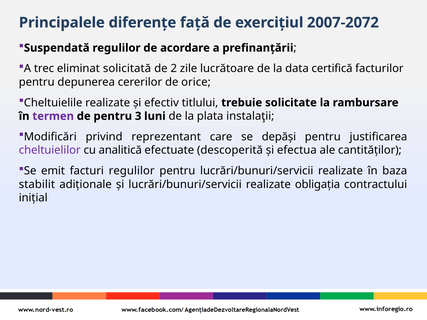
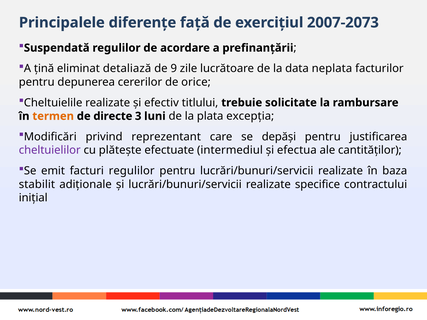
2007-2072: 2007-2072 -> 2007-2073
trec: trec -> țină
solicitată: solicitată -> detaliază
2: 2 -> 9
certifică: certifică -> neplata
termen colour: purple -> orange
de pentru: pentru -> directe
instalaţii: instalaţii -> excepția
analitică: analitică -> plătește
descoperită: descoperită -> intermediul
obligația: obligația -> specifice
